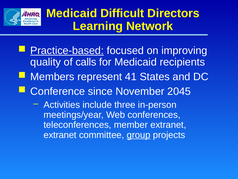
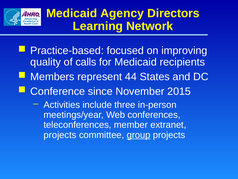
Difficult: Difficult -> Agency
Practice-based underline: present -> none
41: 41 -> 44
2045: 2045 -> 2015
extranet at (60, 135): extranet -> projects
